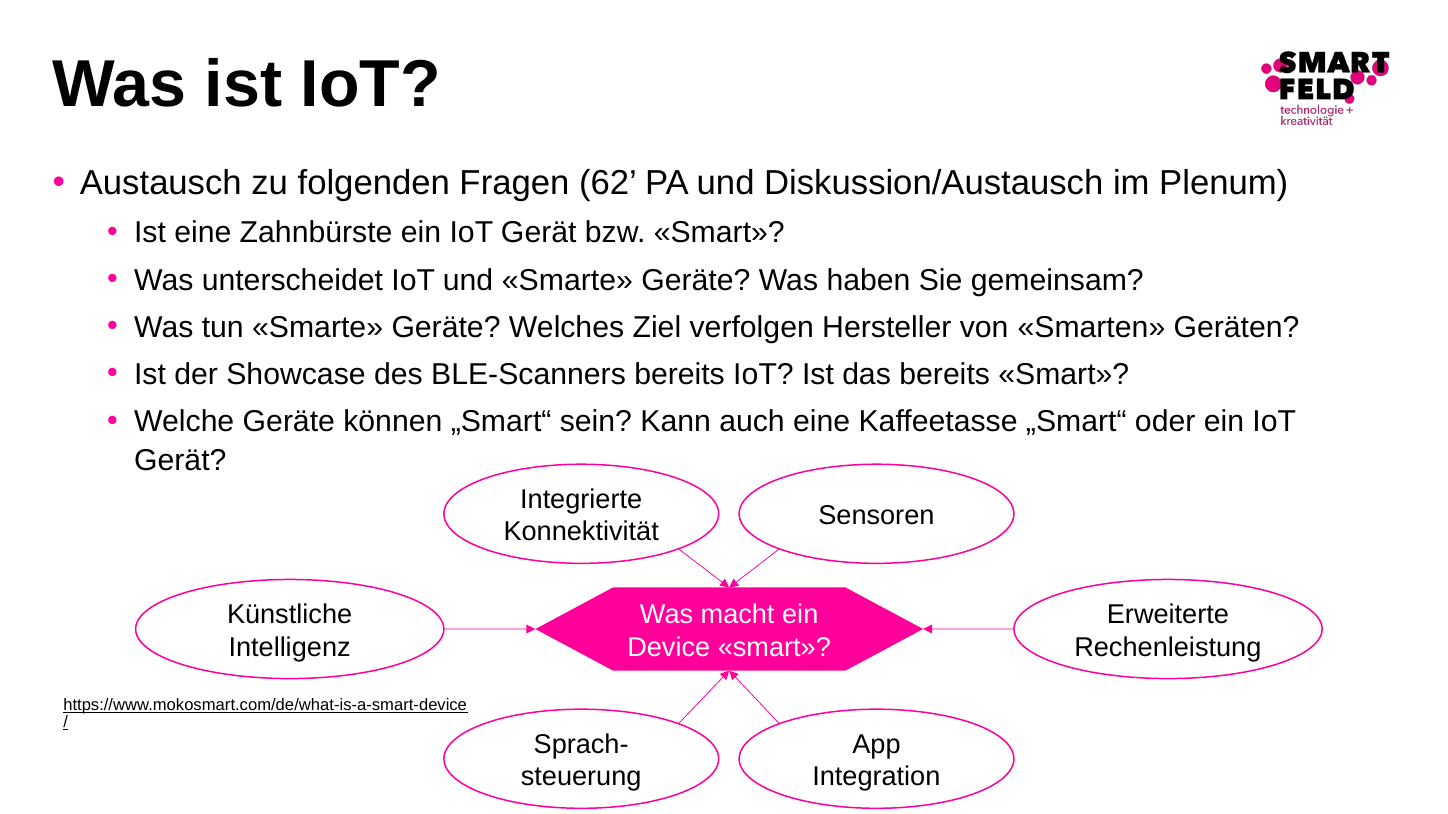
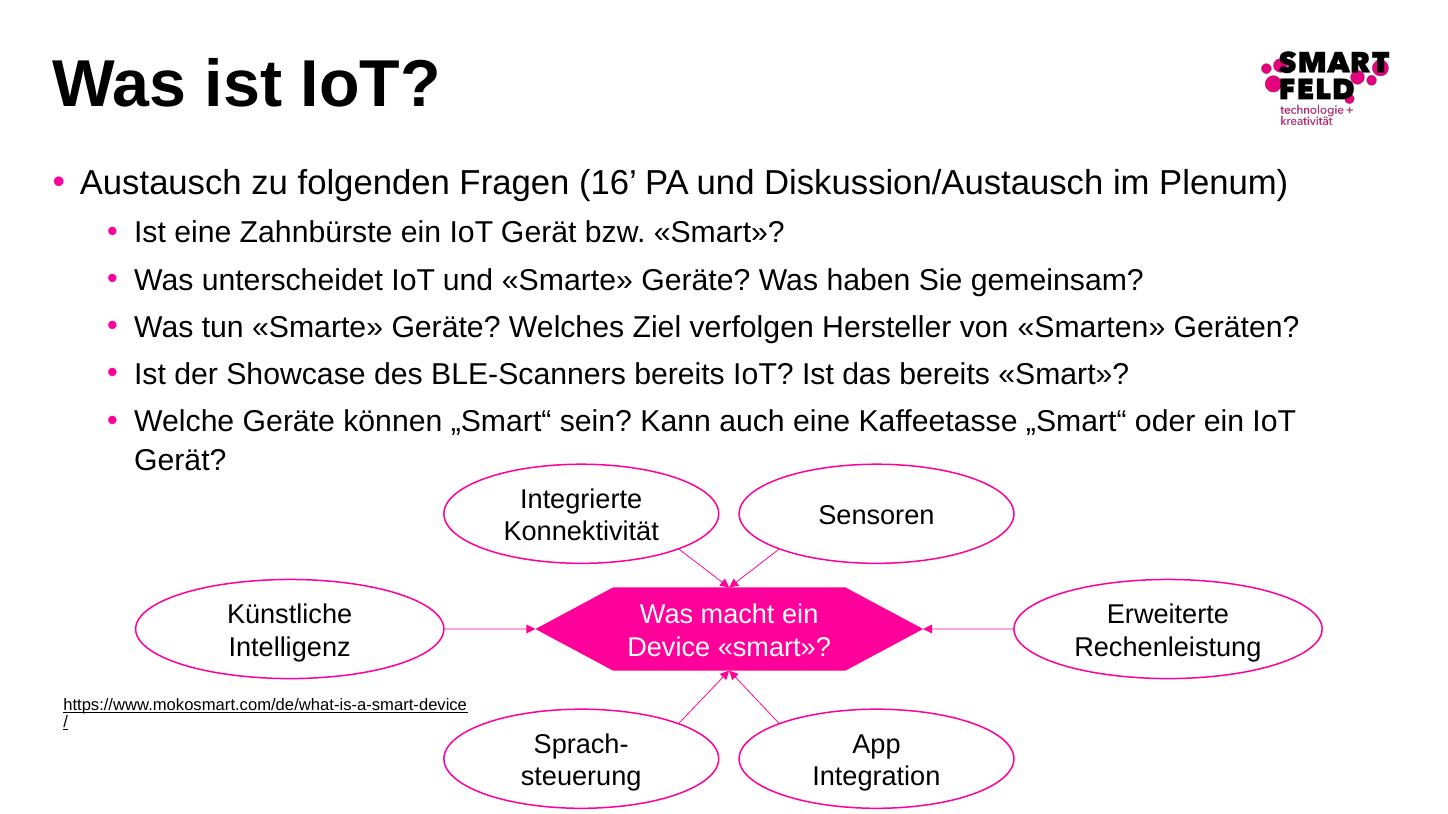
62: 62 -> 16
